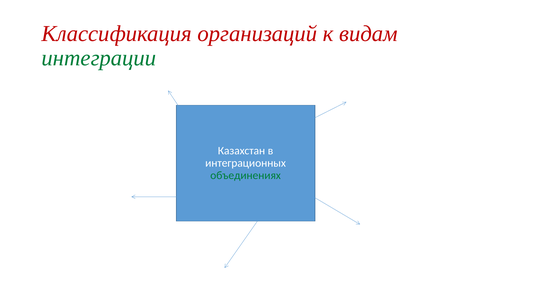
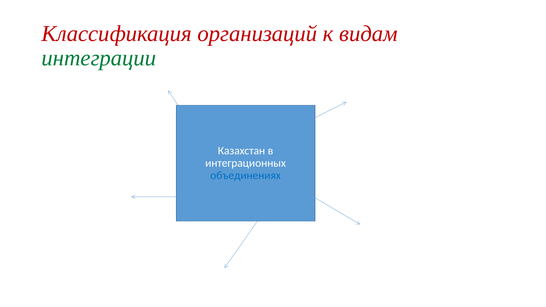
объединениях colour: green -> blue
